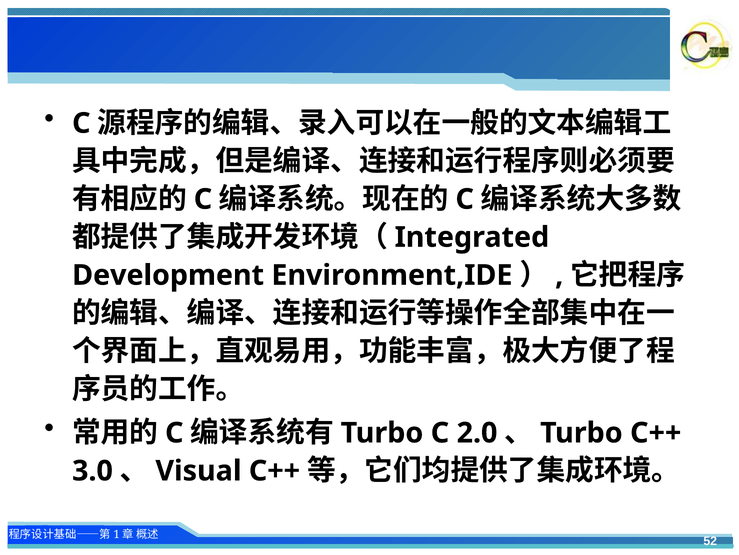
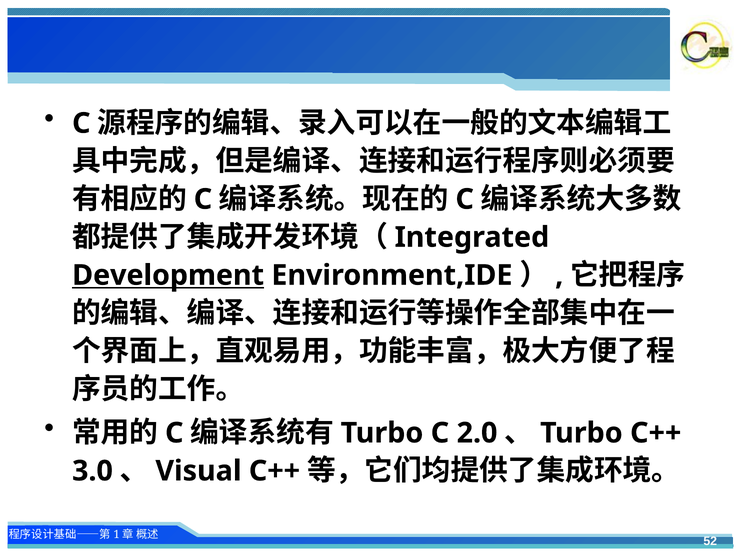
Development underline: none -> present
